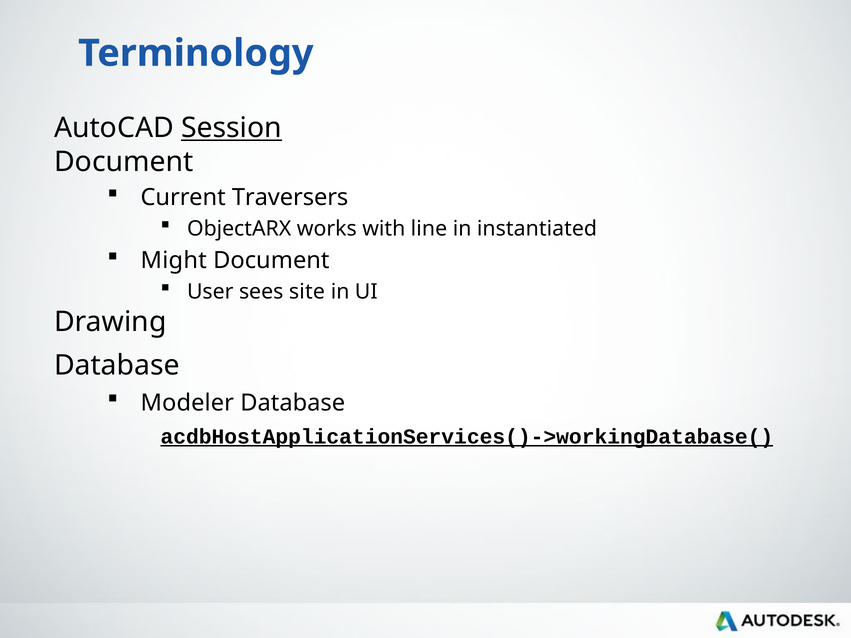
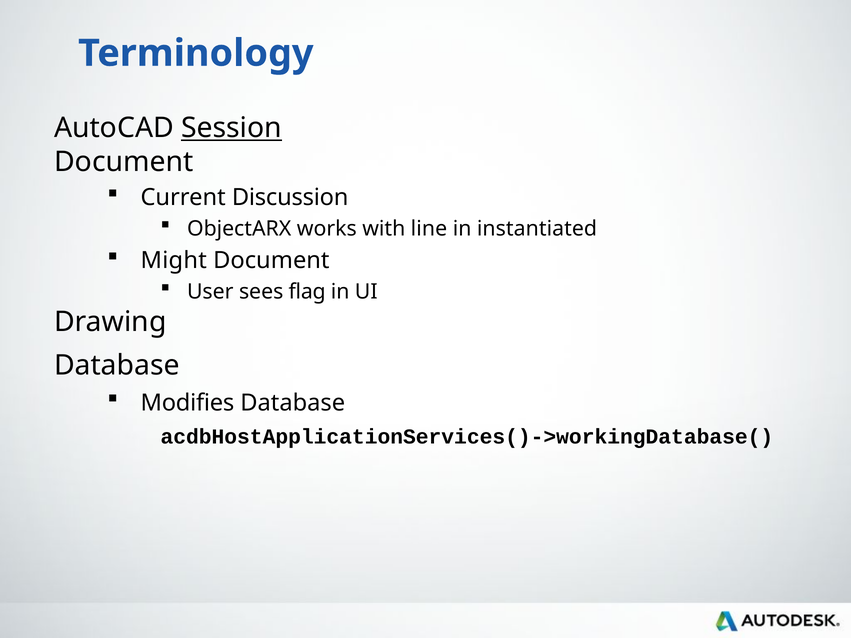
Traversers: Traversers -> Discussion
site: site -> flag
Modeler: Modeler -> Modifies
acdbHostApplicationServices()->workingDatabase( underline: present -> none
